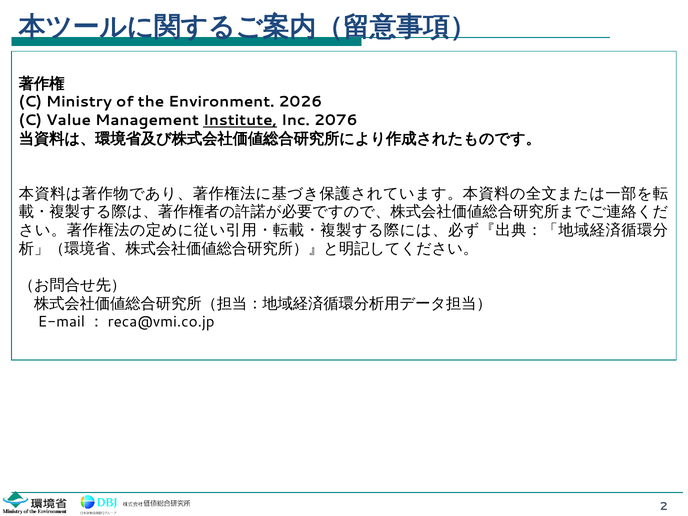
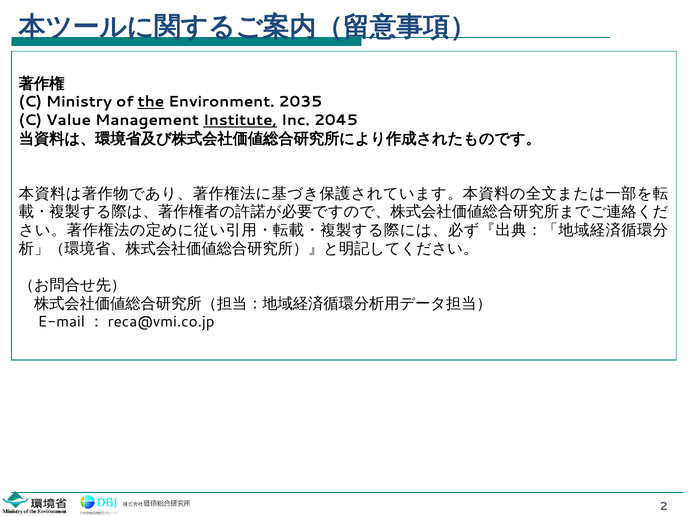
the underline: none -> present
2026: 2026 -> 2035
2076: 2076 -> 2045
